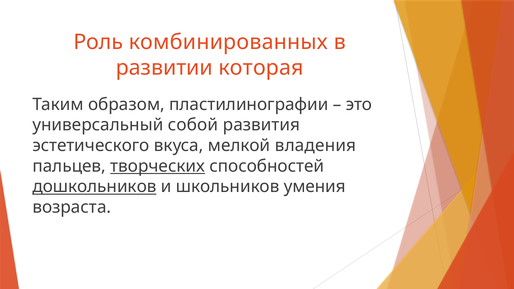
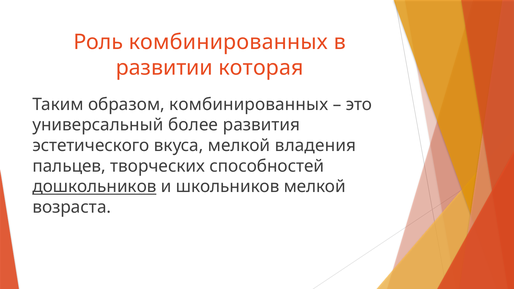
образом пластилинографии: пластилинографии -> комбинированных
собой: собой -> более
творческих underline: present -> none
школьников умения: умения -> мелкой
